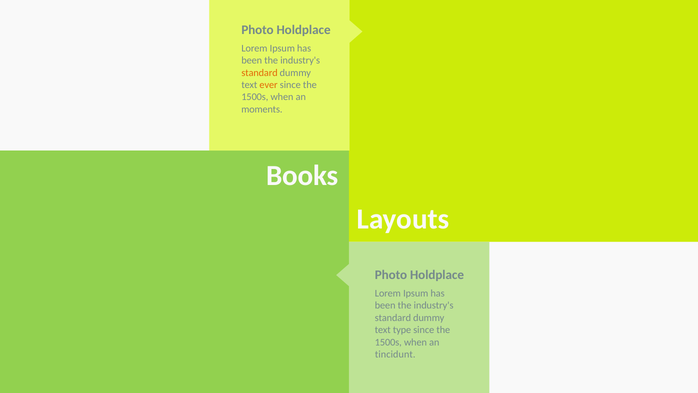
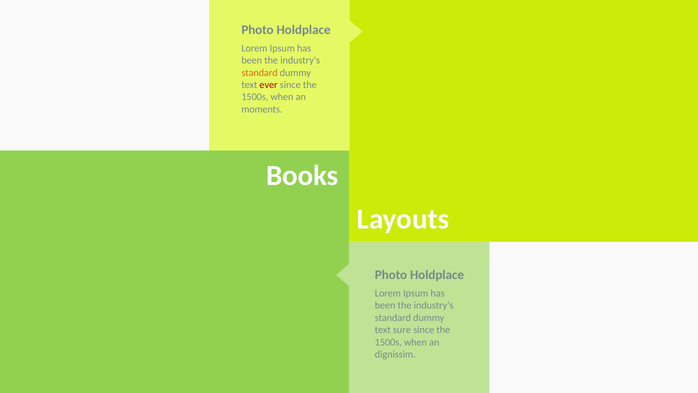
ever colour: orange -> red
type: type -> sure
tincidunt: tincidunt -> dignissim
